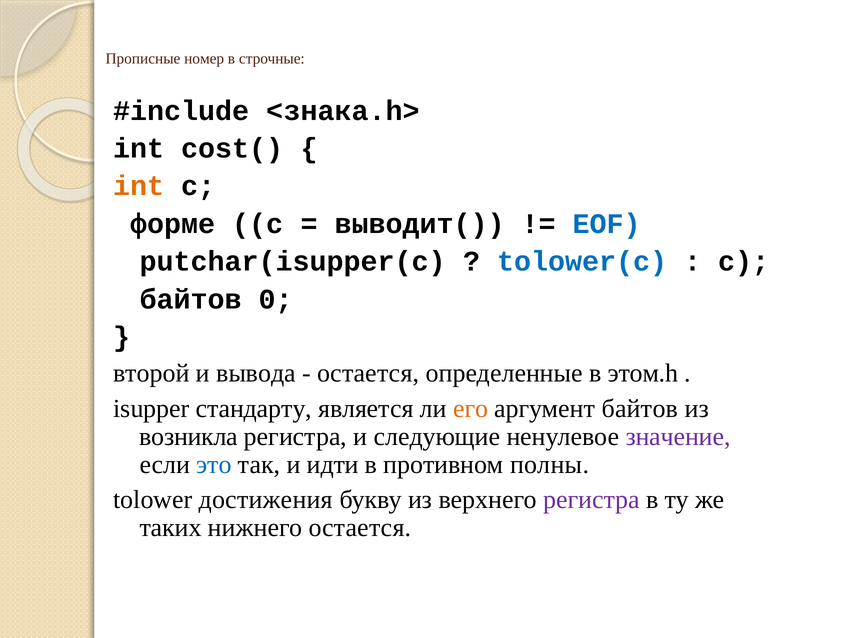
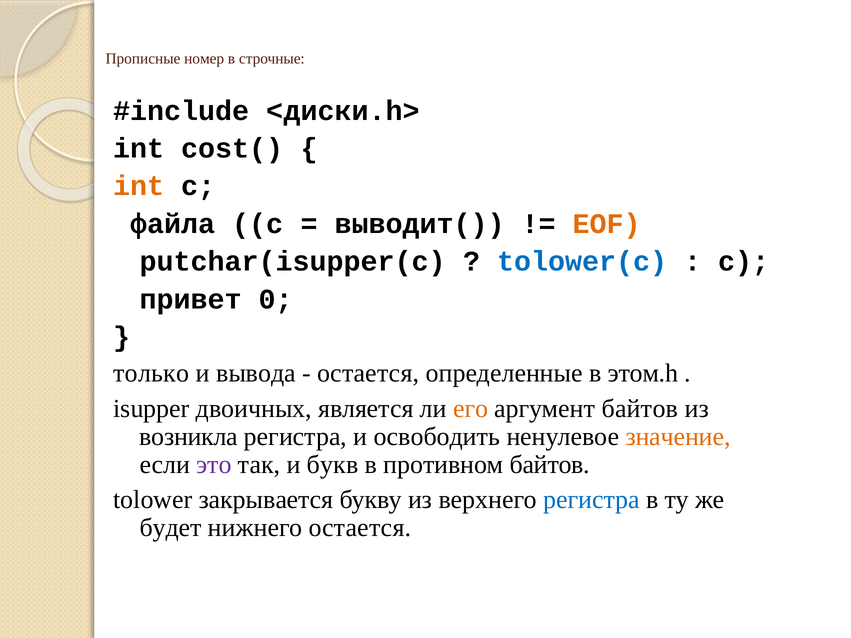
<знака.h>: <знака.h> -> <диски.h>
форме: форме -> файла
EOF colour: blue -> orange
байтов at (191, 299): байтов -> привет
второй: второй -> только
стандарту: стандарту -> двоичных
следующие: следующие -> освободить
значение colour: purple -> orange
это colour: blue -> purple
идти: идти -> букв
противном полны: полны -> байтов
достижения: достижения -> закрывается
регистра at (591, 500) colour: purple -> blue
таких: таких -> будет
